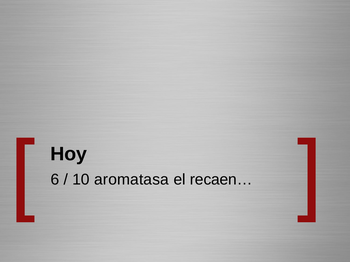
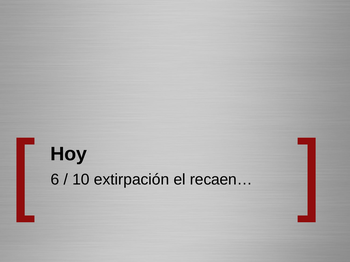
aromatasa: aromatasa -> extirpación
